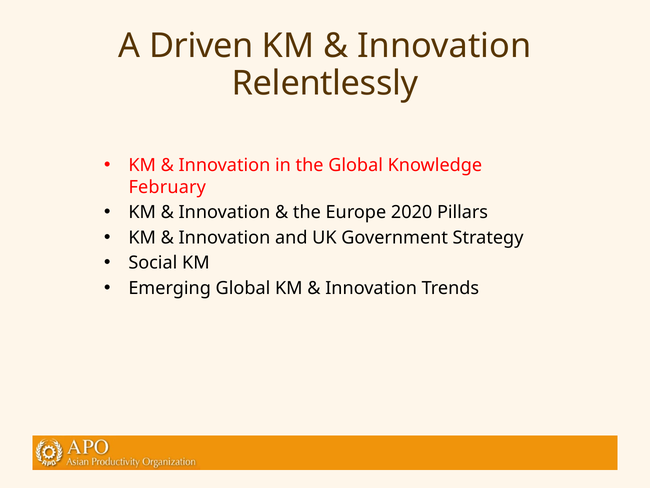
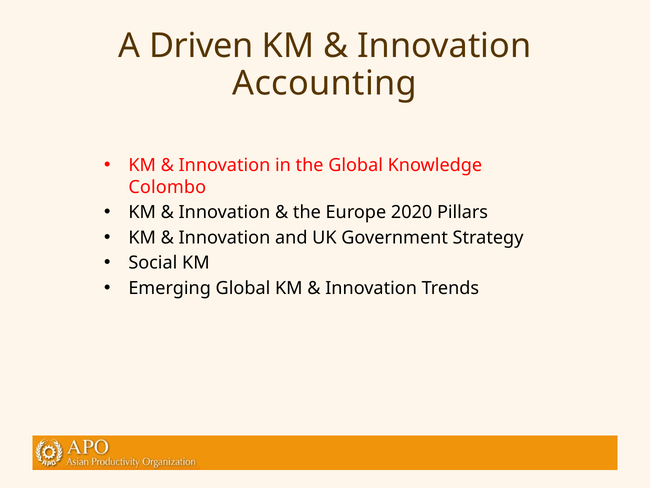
Relentlessly: Relentlessly -> Accounting
February: February -> Colombo
